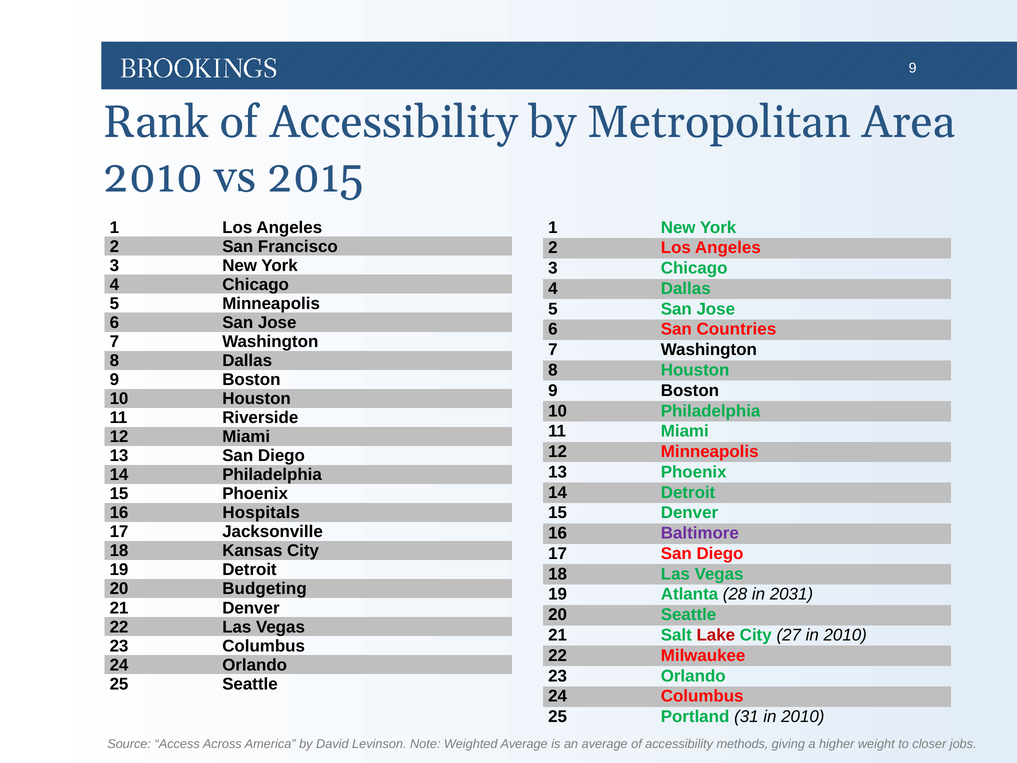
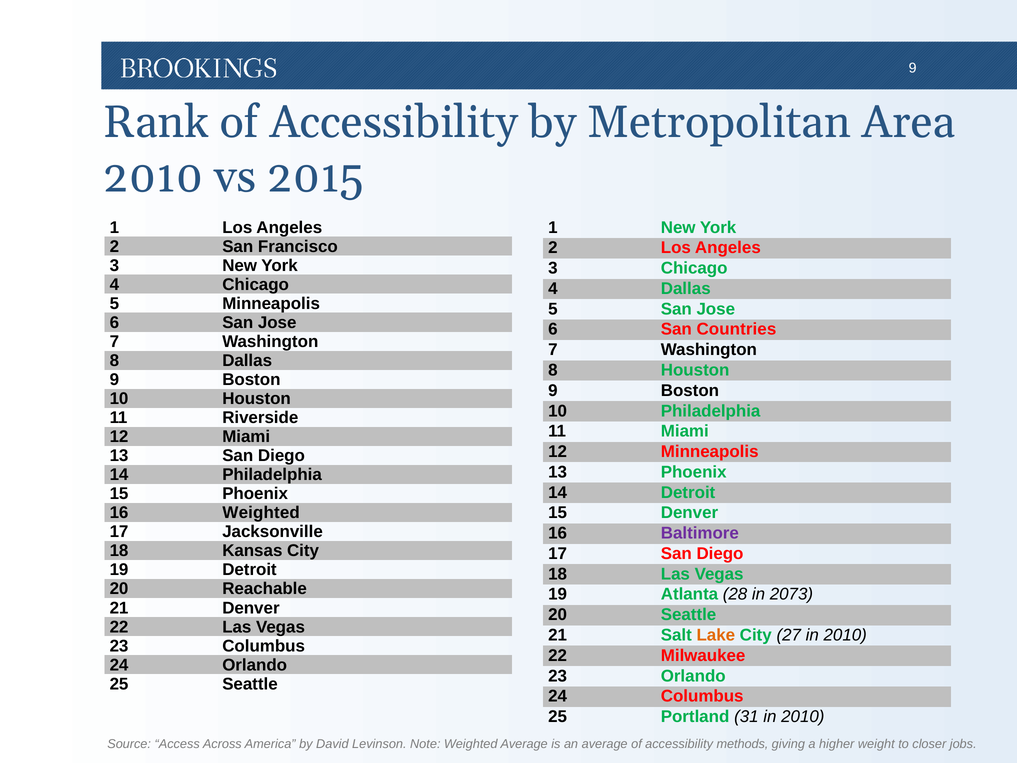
16 Hospitals: Hospitals -> Weighted
Budgeting: Budgeting -> Reachable
2031: 2031 -> 2073
Lake colour: red -> orange
